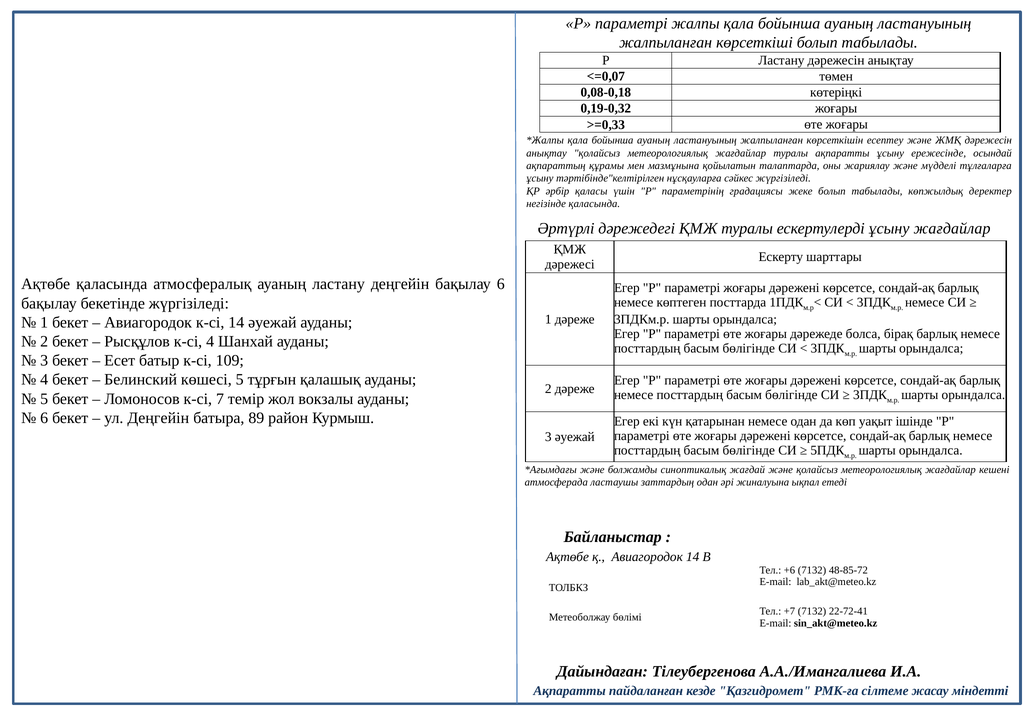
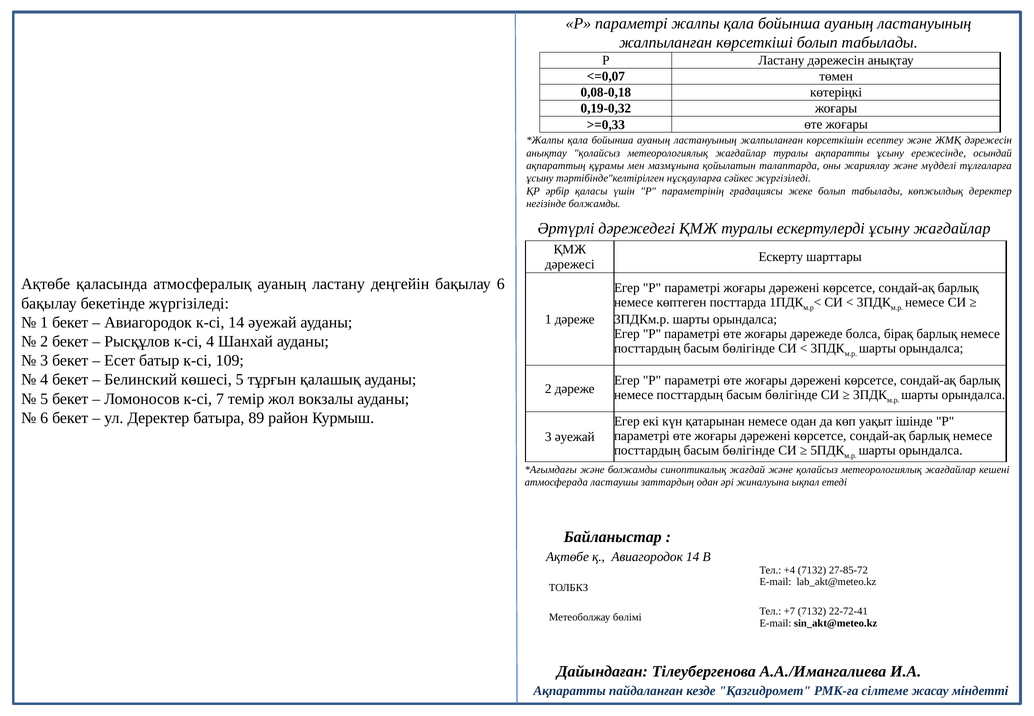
негізінде қаласында: қаласында -> болжамды
ул Деңгейін: Деңгейін -> Деректер
+6: +6 -> +4
48-85-72: 48-85-72 -> 27-85-72
